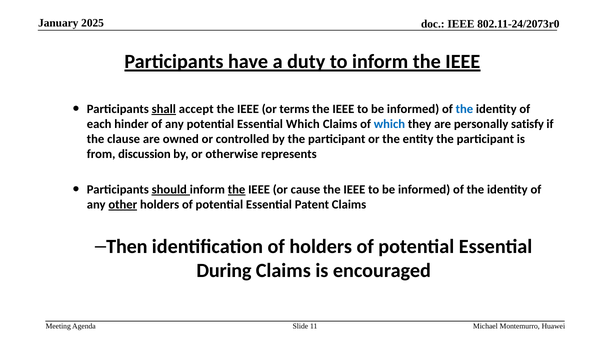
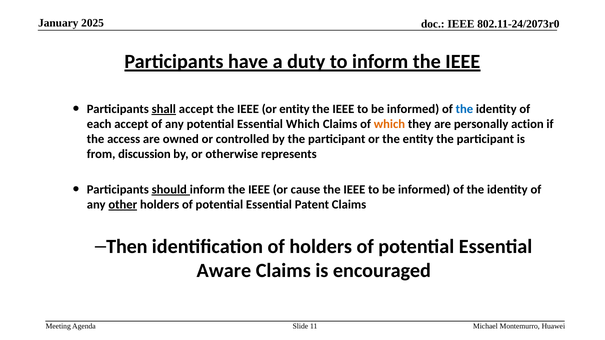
or terms: terms -> entity
each hinder: hinder -> accept
which at (389, 124) colour: blue -> orange
satisfy: satisfy -> action
clause: clause -> access
the at (237, 190) underline: present -> none
During: During -> Aware
